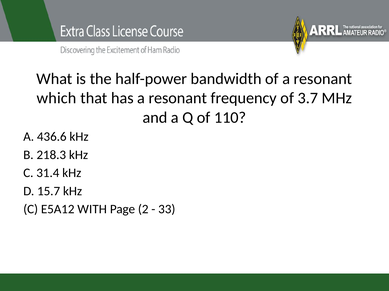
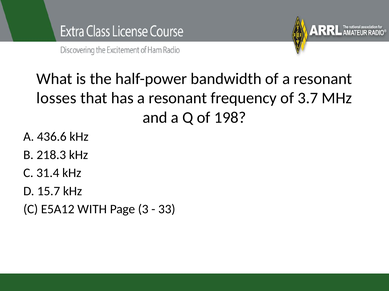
which: which -> losses
110: 110 -> 198
2: 2 -> 3
